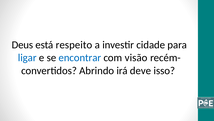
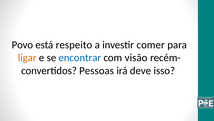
Deus: Deus -> Povo
cidade: cidade -> comer
ligar colour: blue -> orange
Abrindo: Abrindo -> Pessoas
